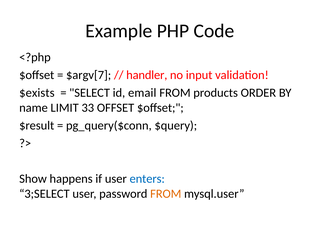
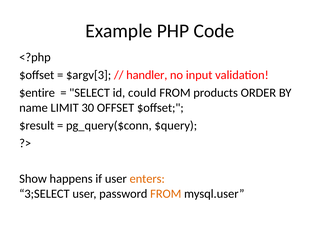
$argv[7: $argv[7 -> $argv[3
$exists: $exists -> $entire
email: email -> could
33: 33 -> 30
enters colour: blue -> orange
